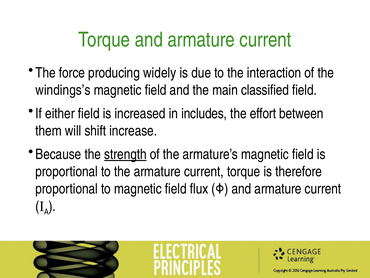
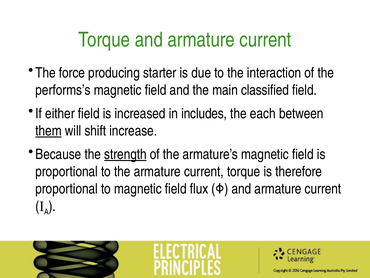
widely: widely -> starter
windings’s: windings’s -> performs’s
effort: effort -> each
them underline: none -> present
